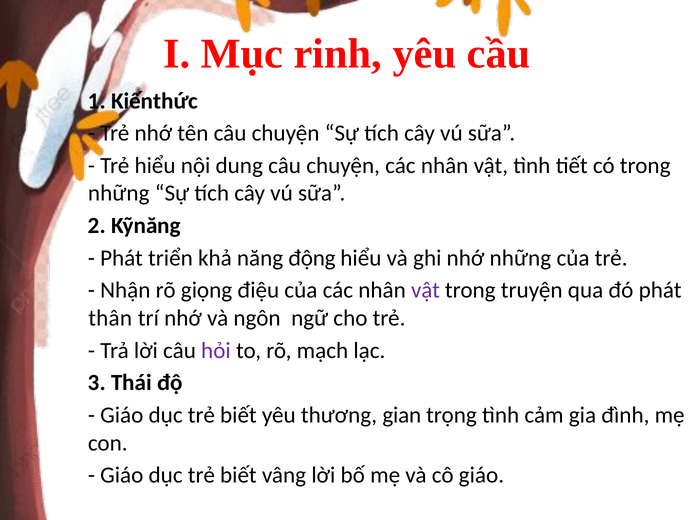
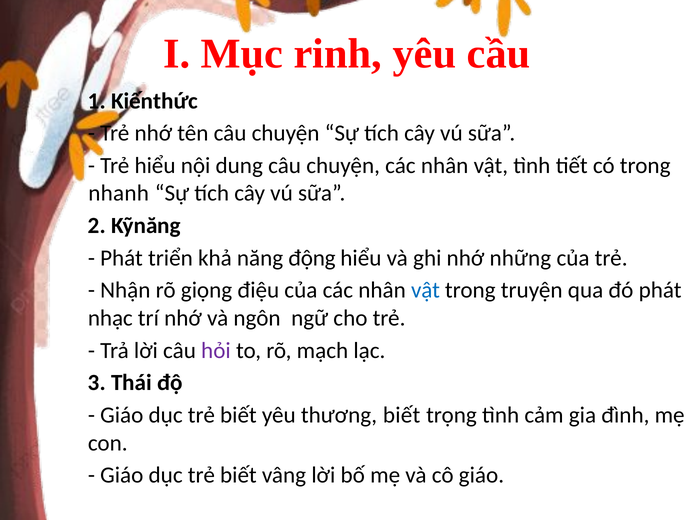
những at (119, 194): những -> nhanh
vật at (425, 291) colour: purple -> blue
thân: thân -> nhạc
thương gian: gian -> biết
